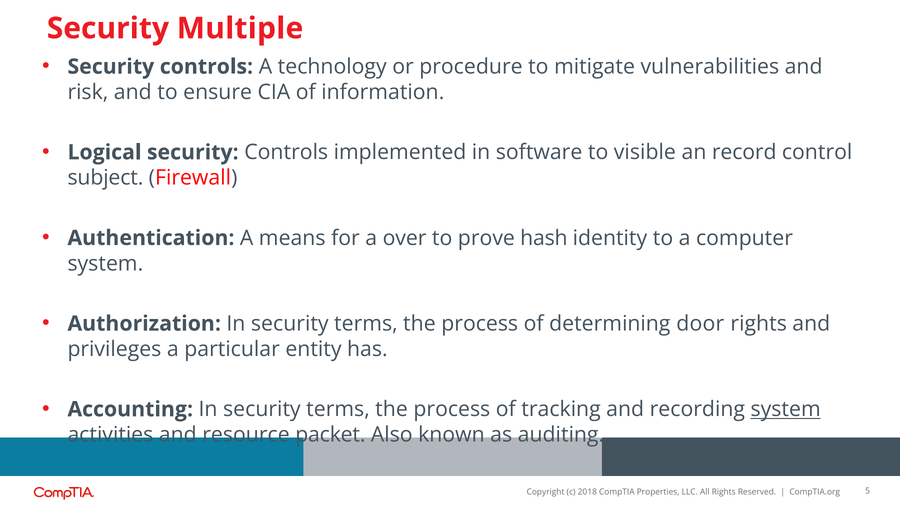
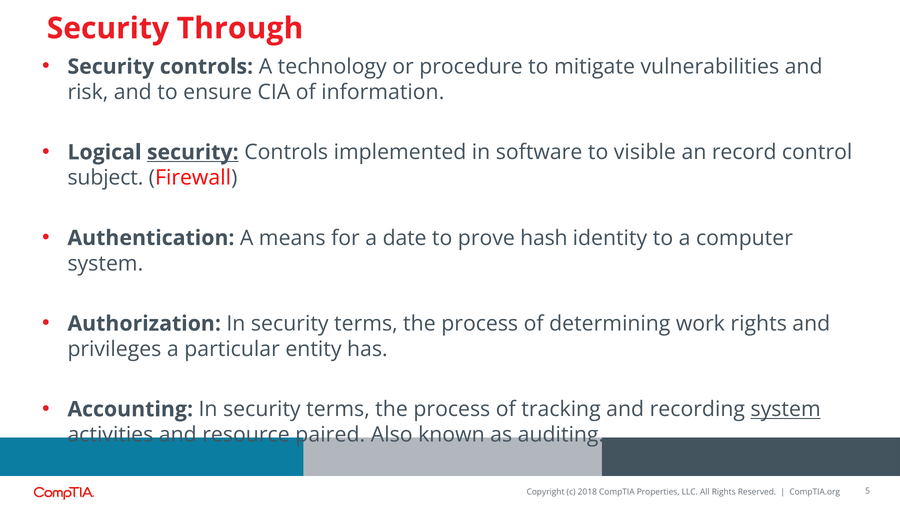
Multiple: Multiple -> Through
security at (193, 152) underline: none -> present
over: over -> date
door: door -> work
packet: packet -> paired
